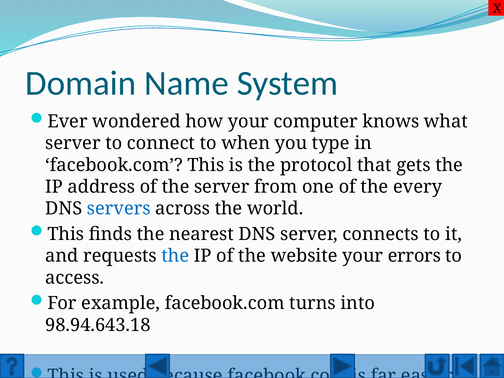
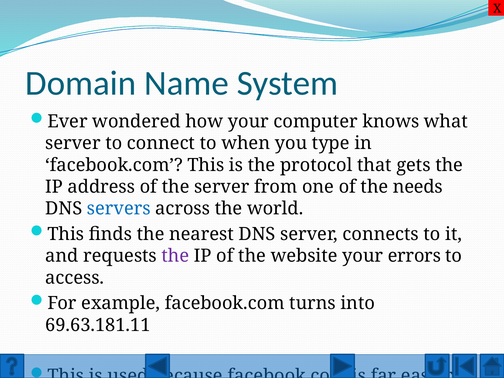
every: every -> needs
the at (175, 256) colour: blue -> purple
98.94.643.18: 98.94.643.18 -> 69.63.181.11
